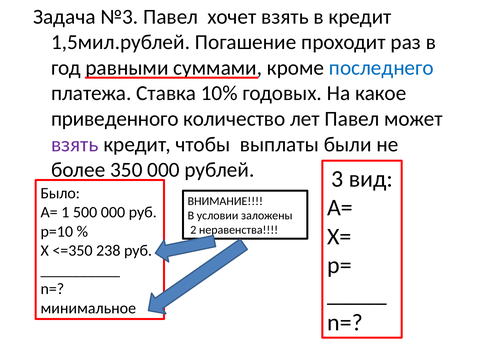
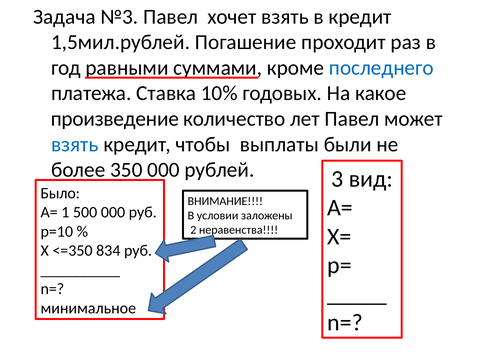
приведенного: приведенного -> произведение
взять at (75, 144) colour: purple -> blue
238: 238 -> 834
